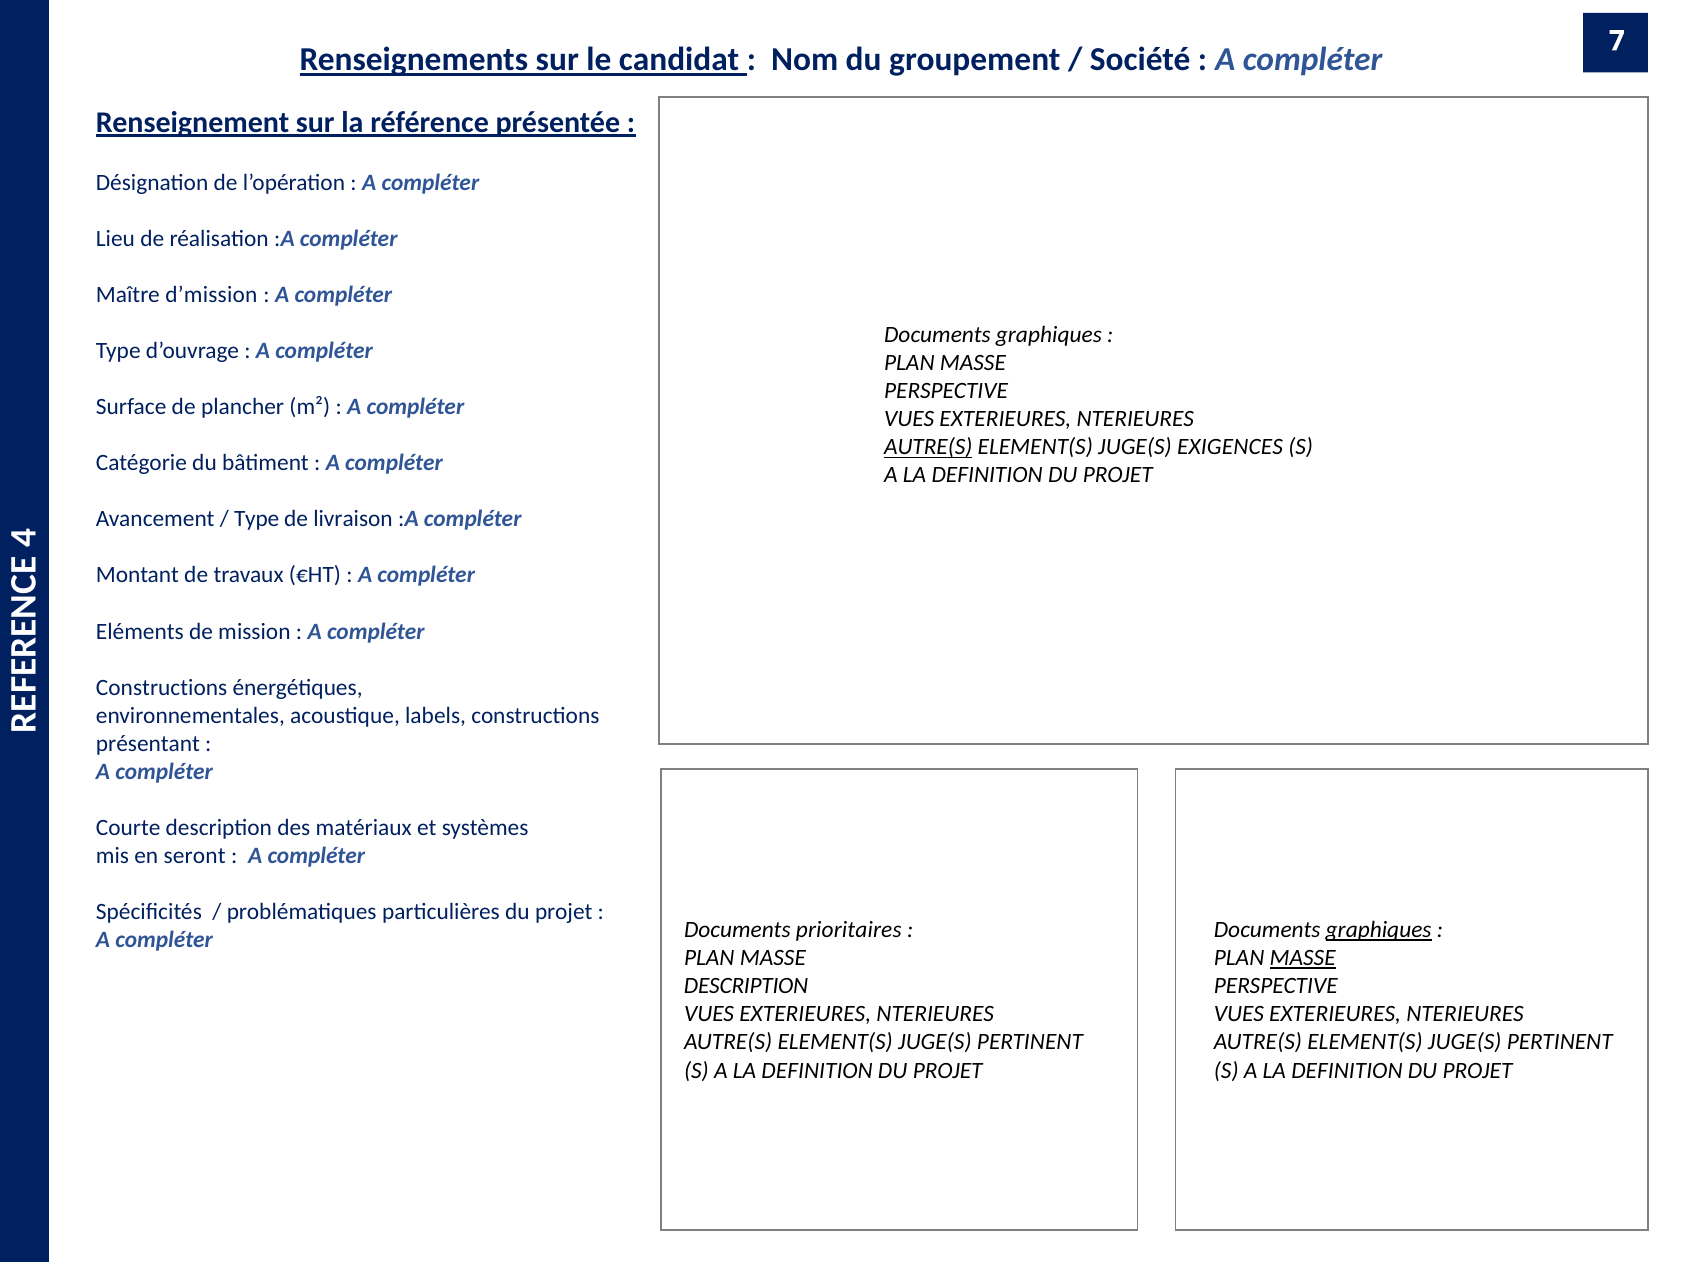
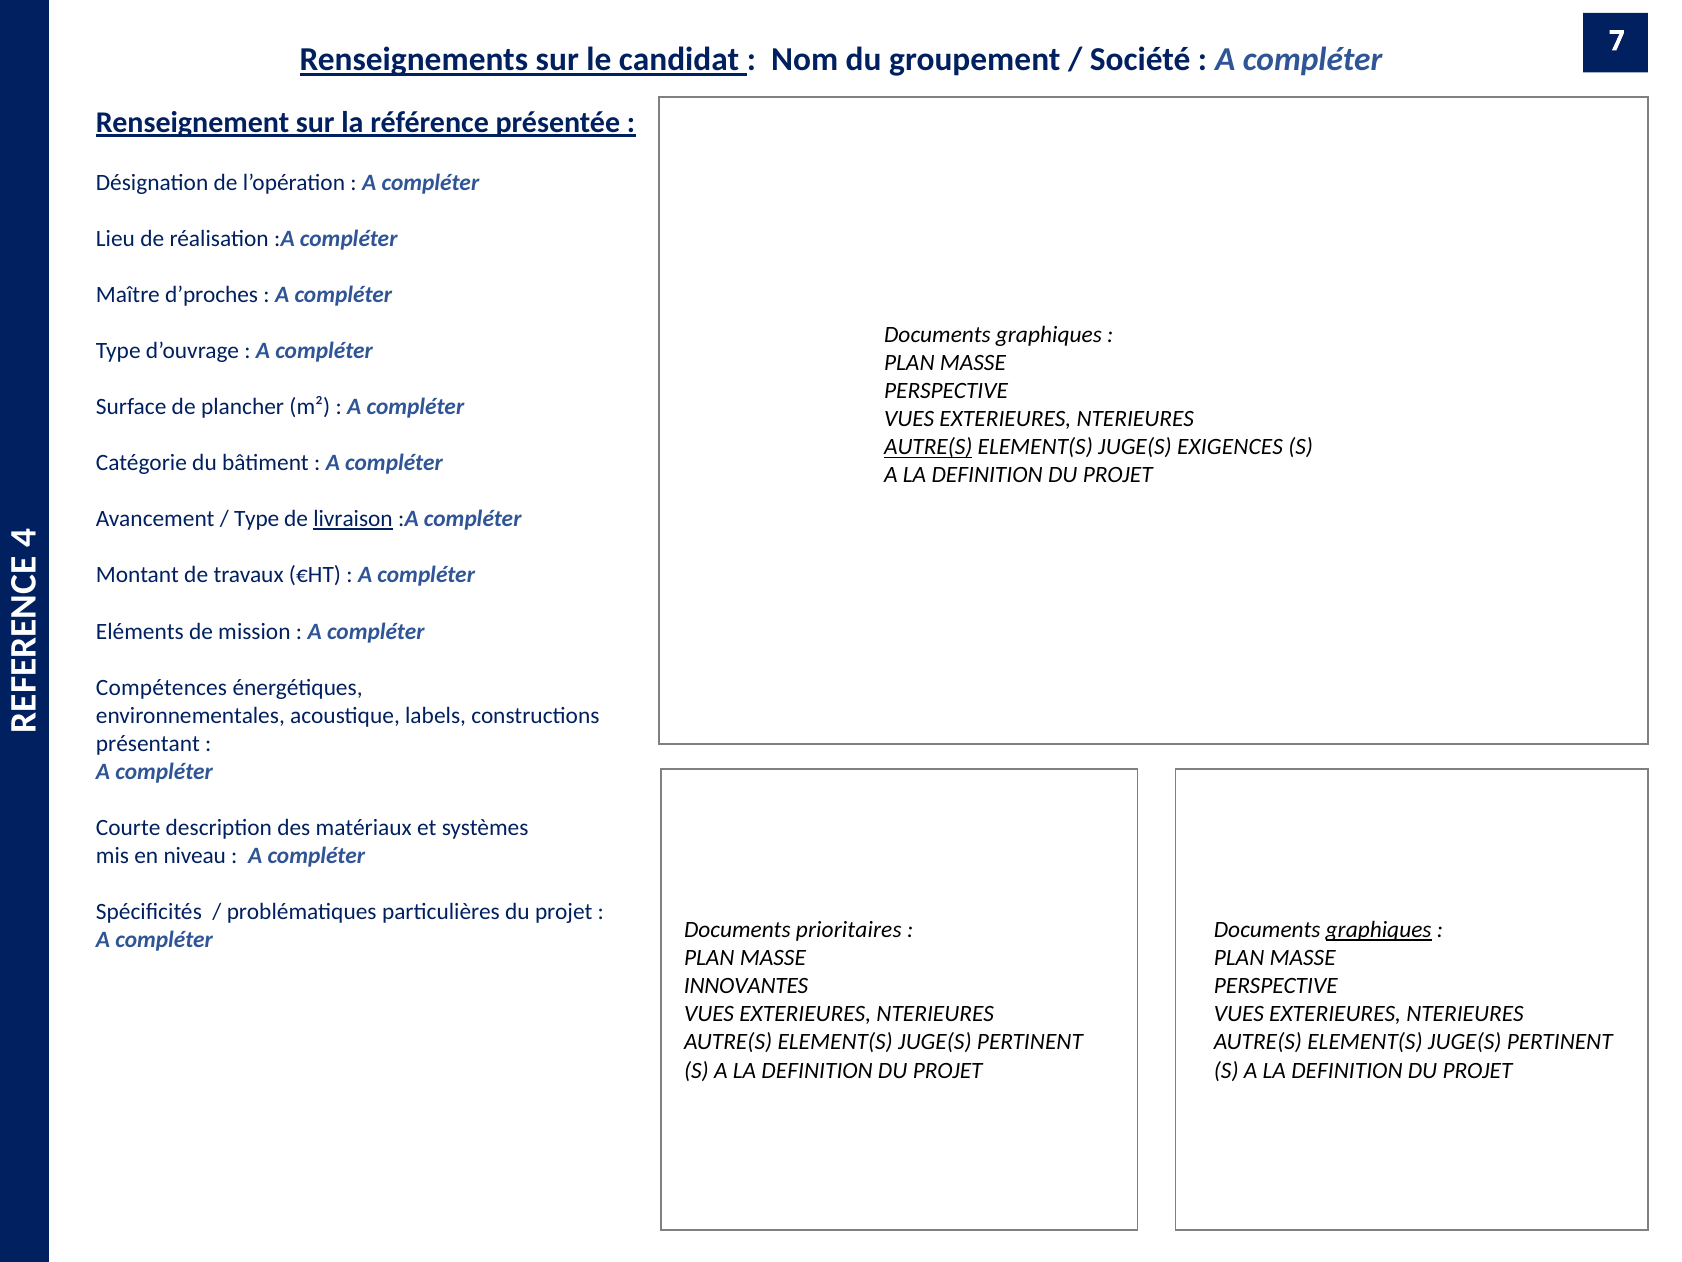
d’mission: d’mission -> d’proches
livraison underline: none -> present
Constructions at (162, 687): Constructions -> Compétences
seront: seront -> niveau
MASSE at (1303, 958) underline: present -> none
DESCRIPTION at (746, 986): DESCRIPTION -> INNOVANTES
